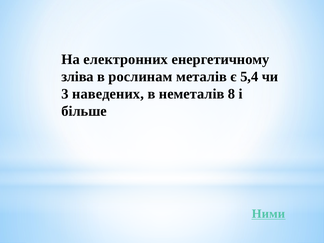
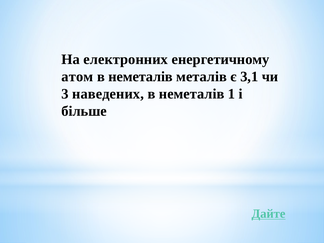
зліва: зліва -> атом
рослинам at (140, 77): рослинам -> неметалів
5,4: 5,4 -> 3,1
8: 8 -> 1
Ними: Ними -> Дайте
